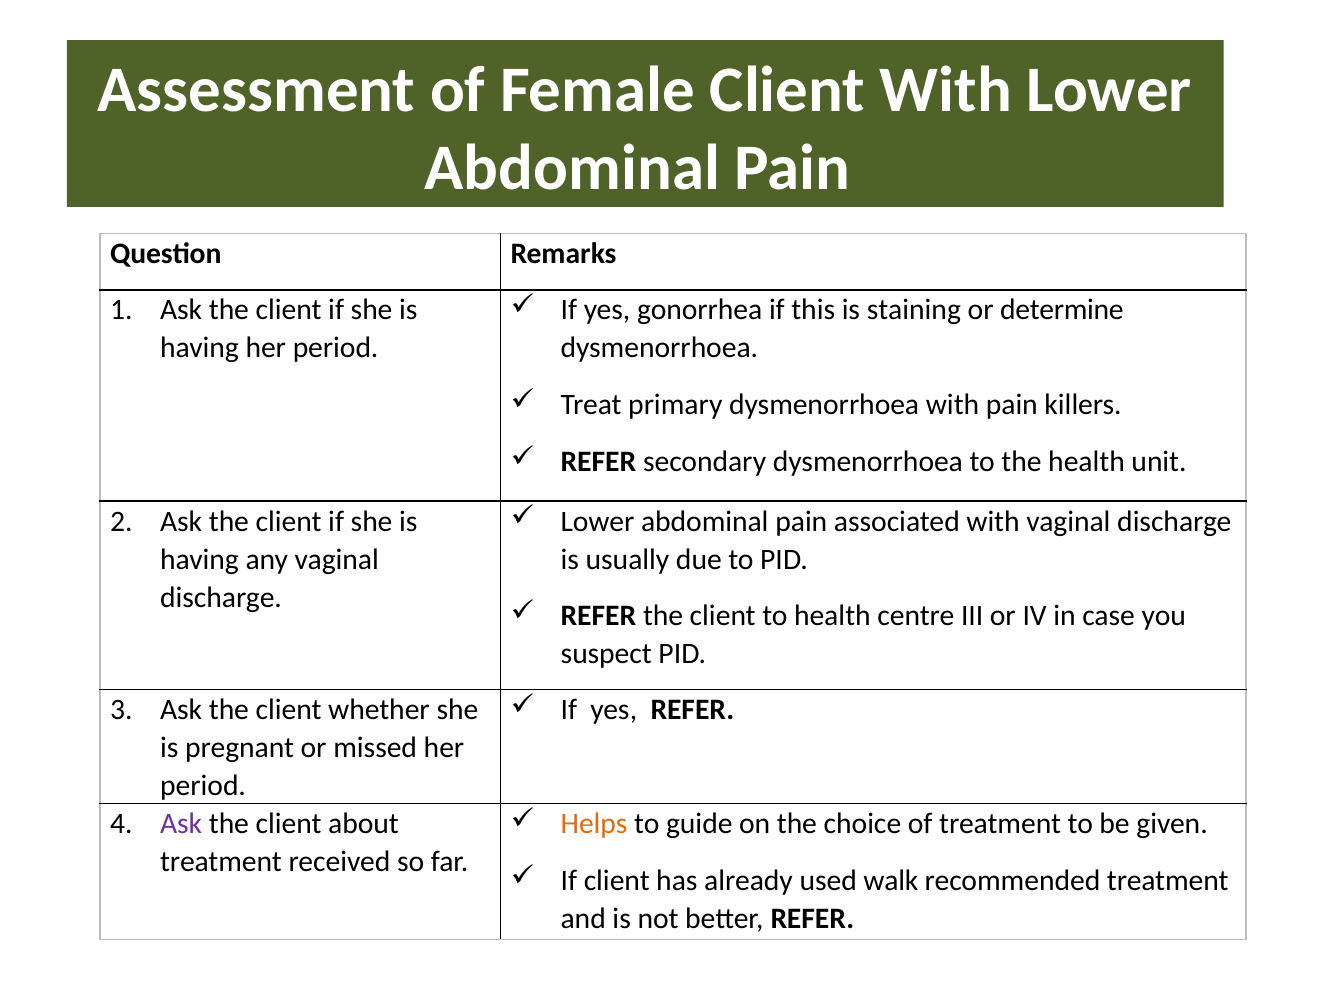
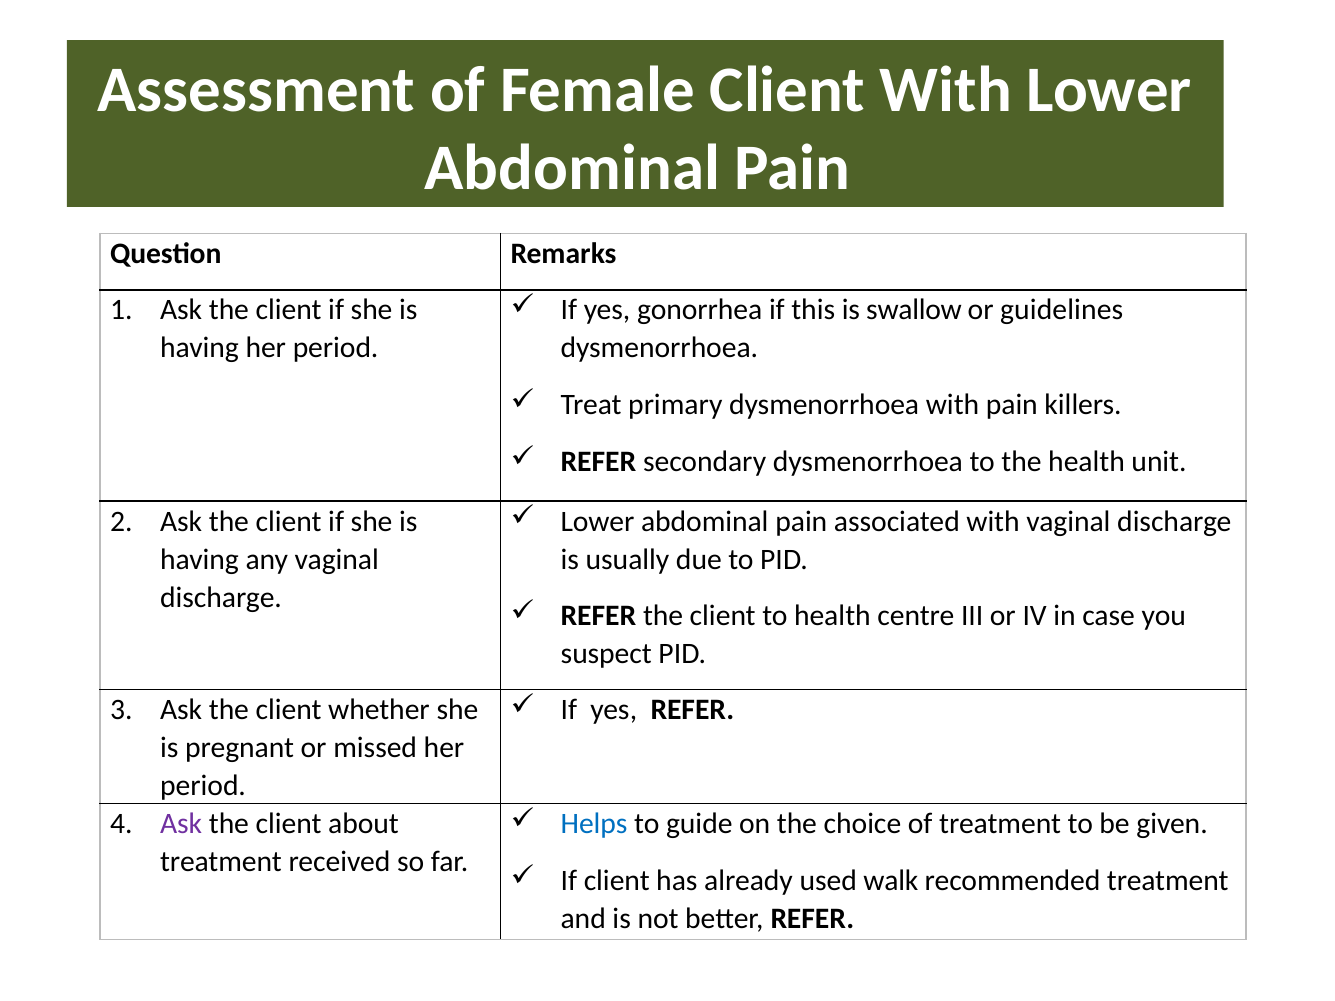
staining: staining -> swallow
determine: determine -> guidelines
Helps colour: orange -> blue
